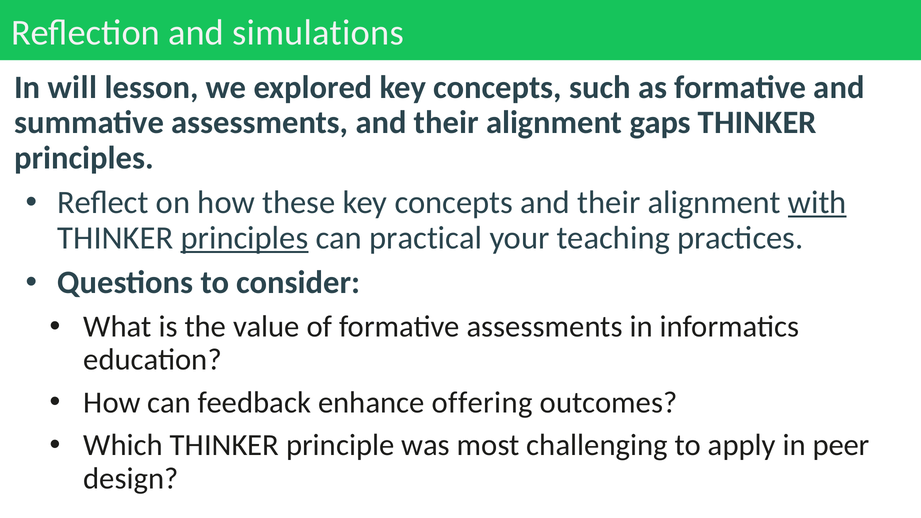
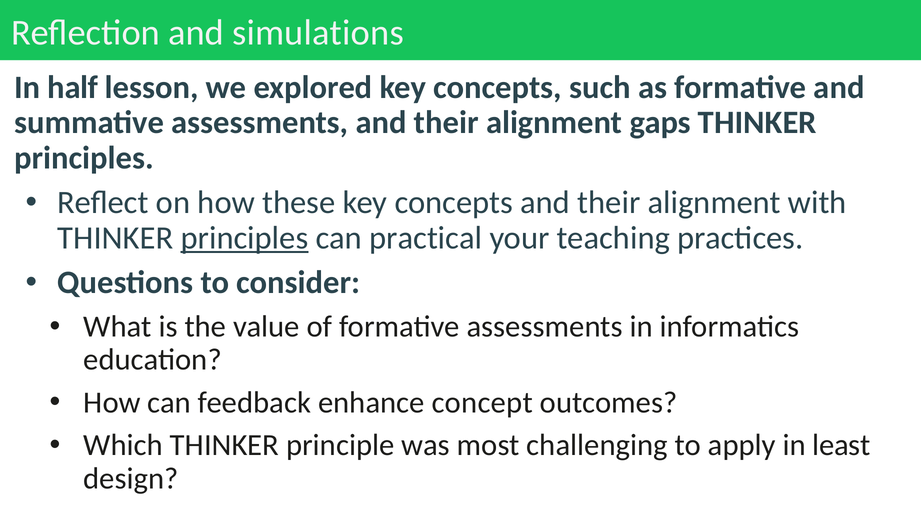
will: will -> half
with underline: present -> none
offering: offering -> concept
peer: peer -> least
